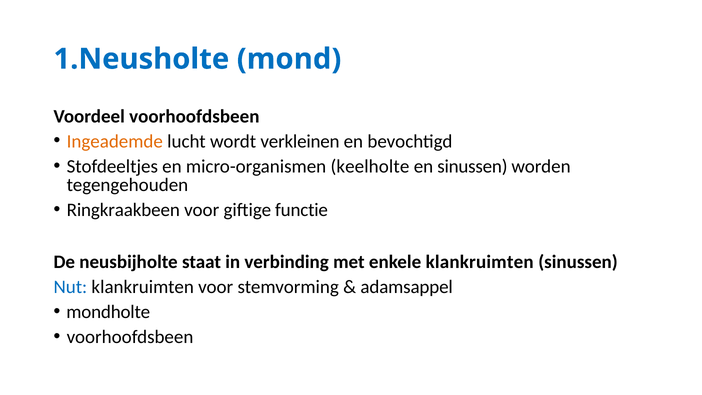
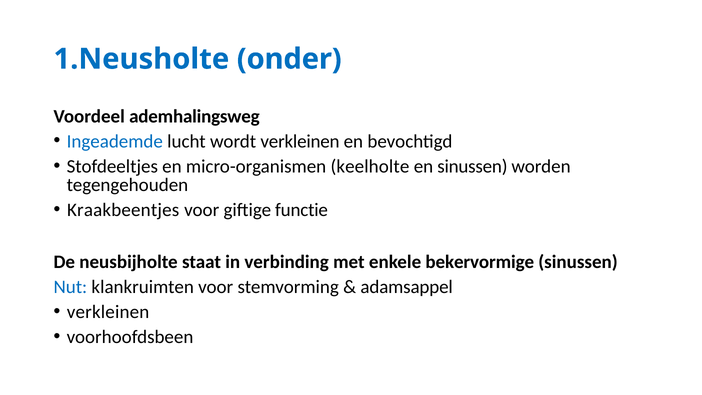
mond: mond -> onder
Voordeel voorhoofdsbeen: voorhoofdsbeen -> ademhalingsweg
Ingeademde colour: orange -> blue
Ringkraakbeen: Ringkraakbeen -> Kraakbeentjes
enkele klankruimten: klankruimten -> bekervormige
mondholte at (108, 312): mondholte -> verkleinen
